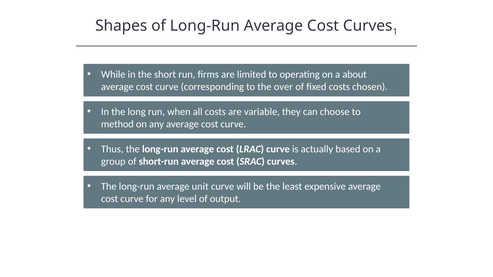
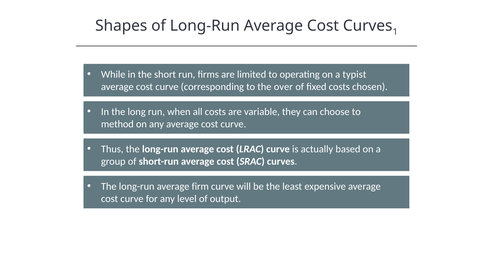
about: about -> typist
unit: unit -> firm
